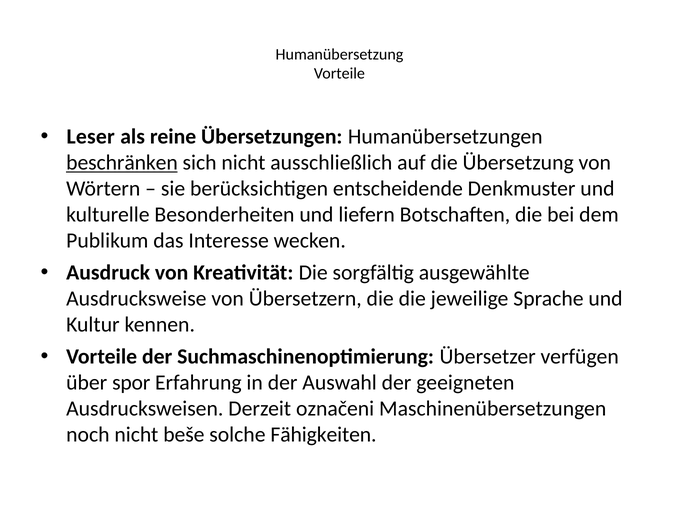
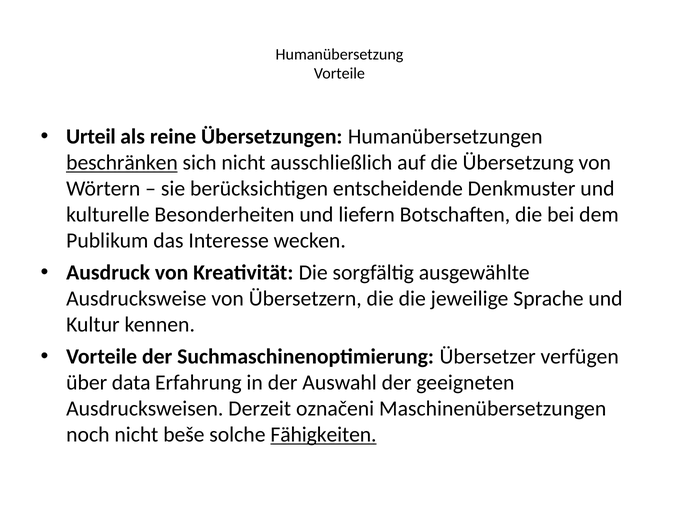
Leser: Leser -> Urteil
spor: spor -> data
Fähigkeiten underline: none -> present
